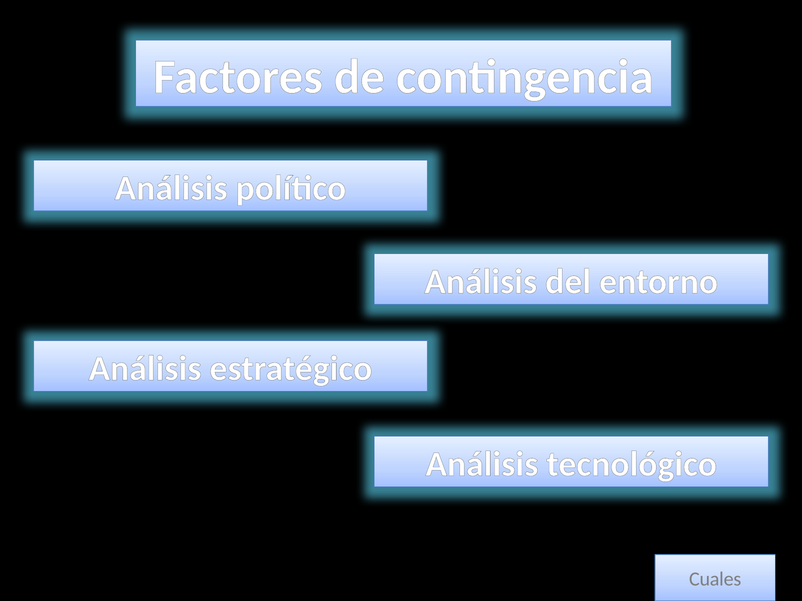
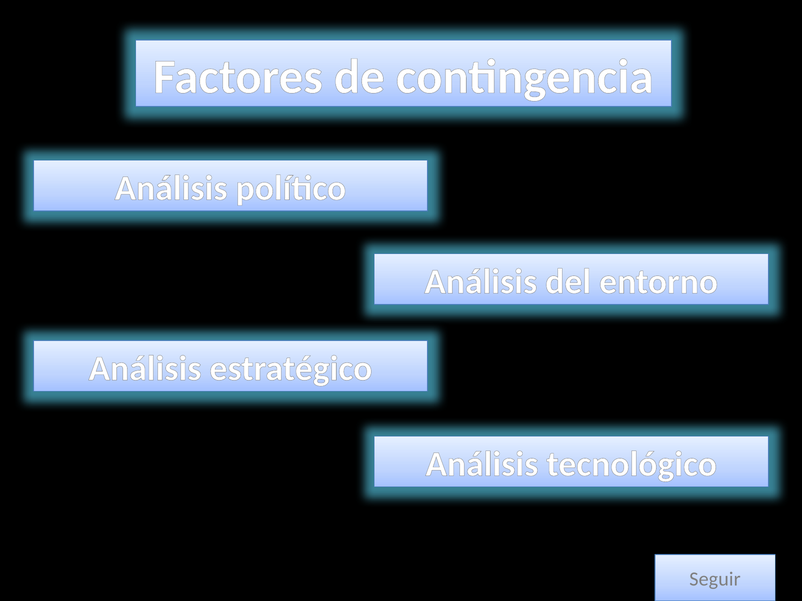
Cuales: Cuales -> Seguir
